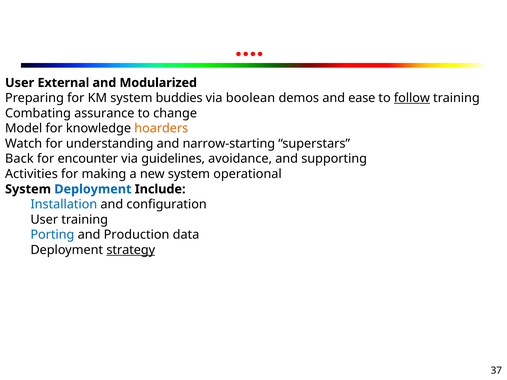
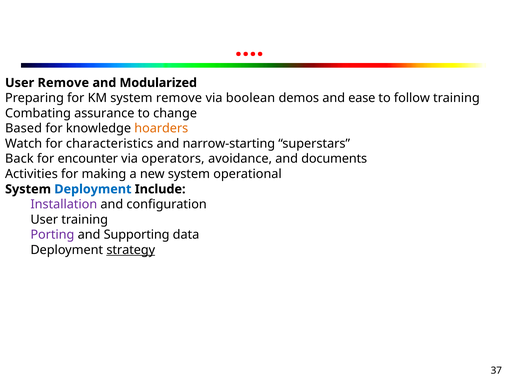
User External: External -> Remove
system buddies: buddies -> remove
follow underline: present -> none
Model: Model -> Based
understanding: understanding -> characteristics
guidelines: guidelines -> operators
supporting: supporting -> documents
Installation colour: blue -> purple
Porting colour: blue -> purple
Production: Production -> Supporting
